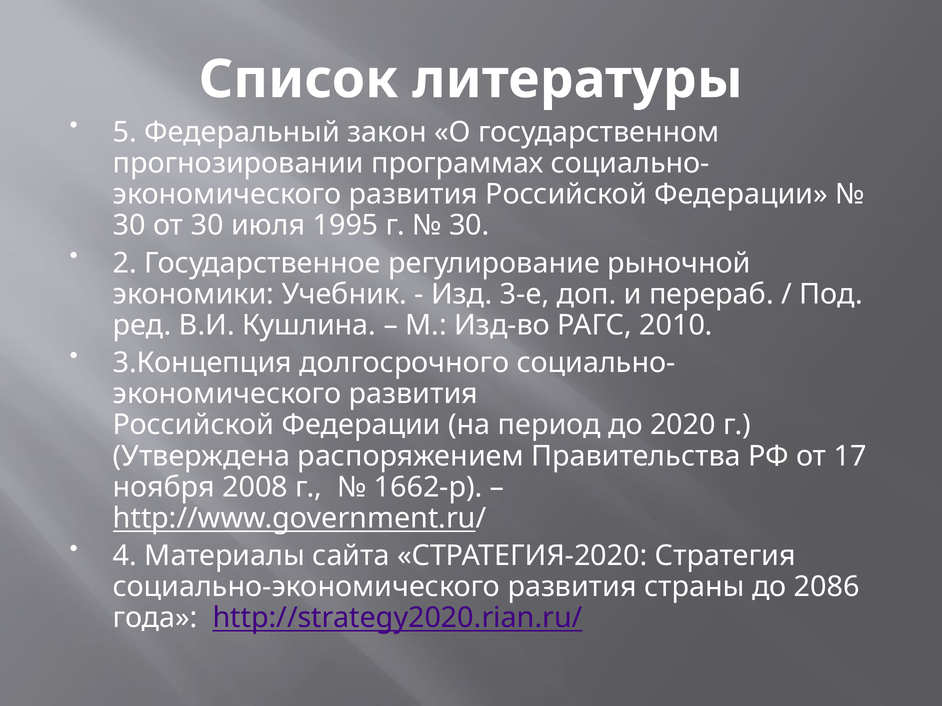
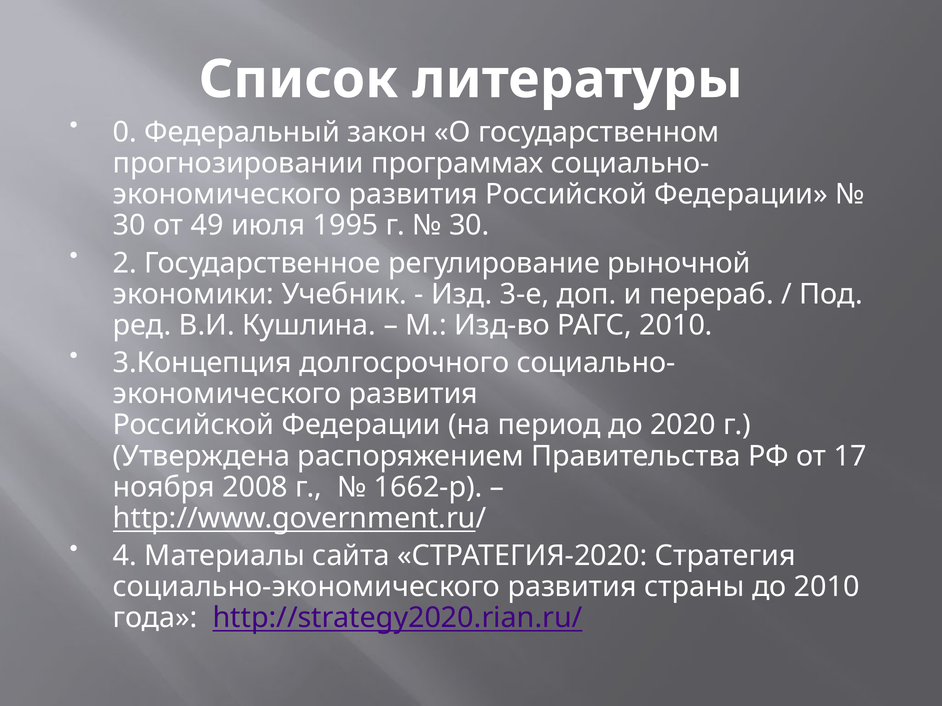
5: 5 -> 0
от 30: 30 -> 49
до 2086: 2086 -> 2010
